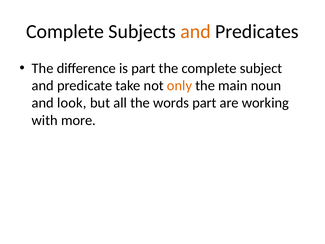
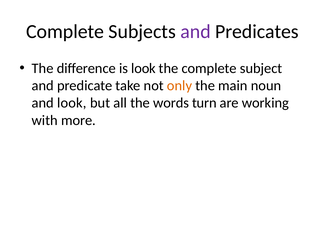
and at (196, 31) colour: orange -> purple
is part: part -> look
words part: part -> turn
